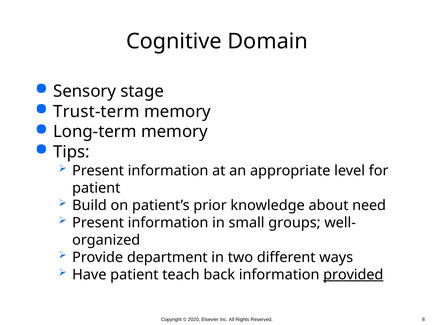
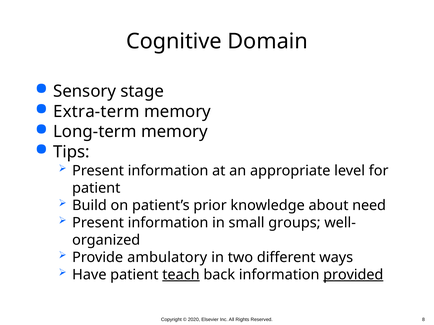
Trust-term: Trust-term -> Extra-term
department: department -> ambulatory
teach underline: none -> present
